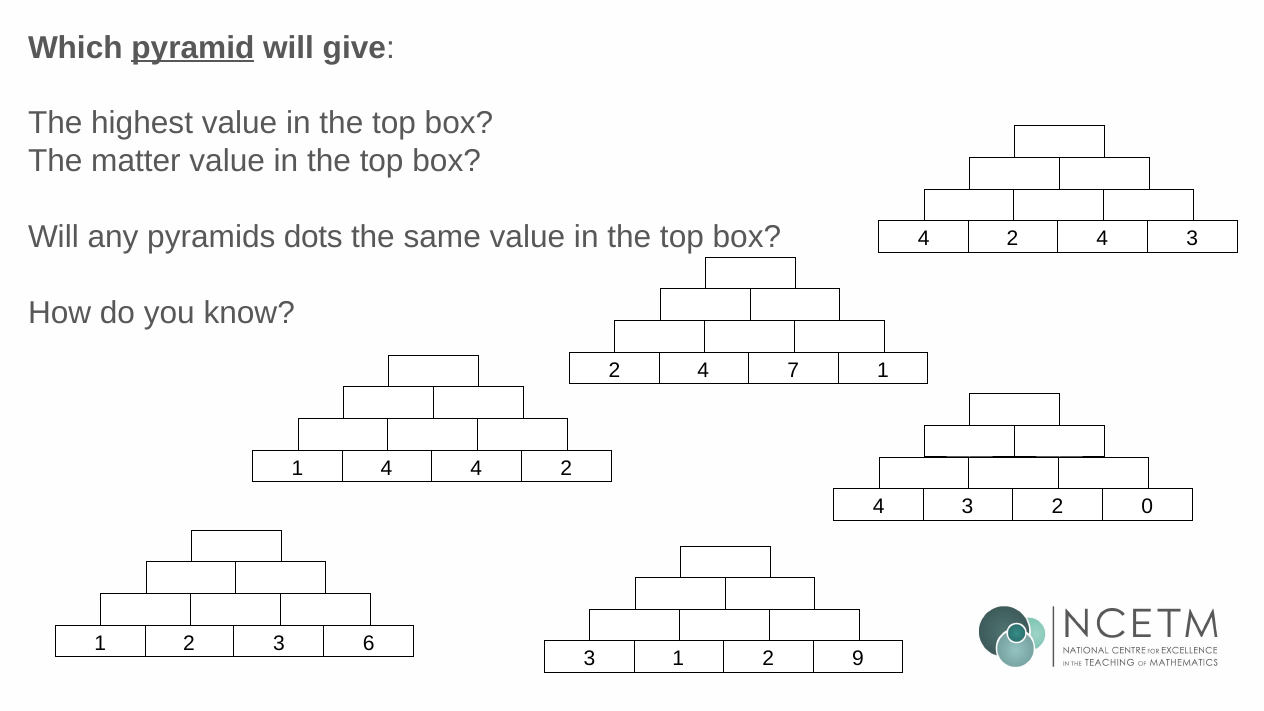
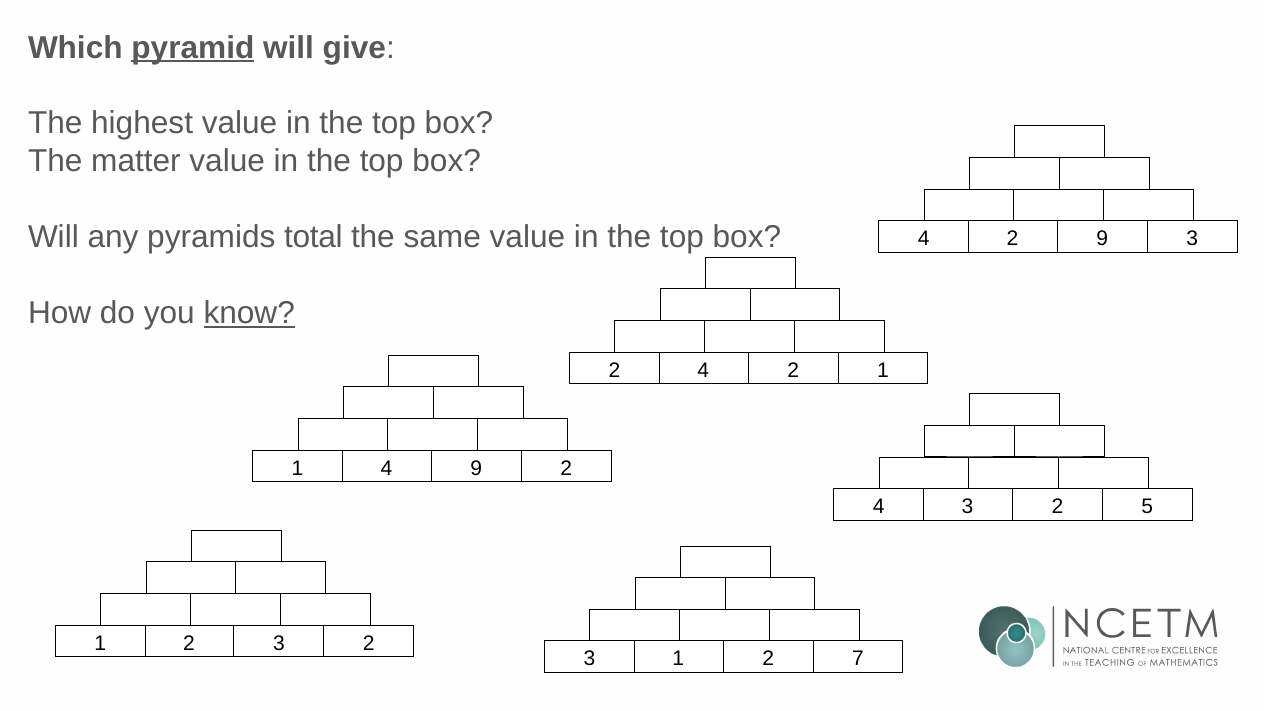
dots: dots -> total
2 4: 4 -> 9
know underline: none -> present
4 7: 7 -> 2
4 at (476, 468): 4 -> 9
0: 0 -> 5
2 3 6: 6 -> 2
9: 9 -> 7
